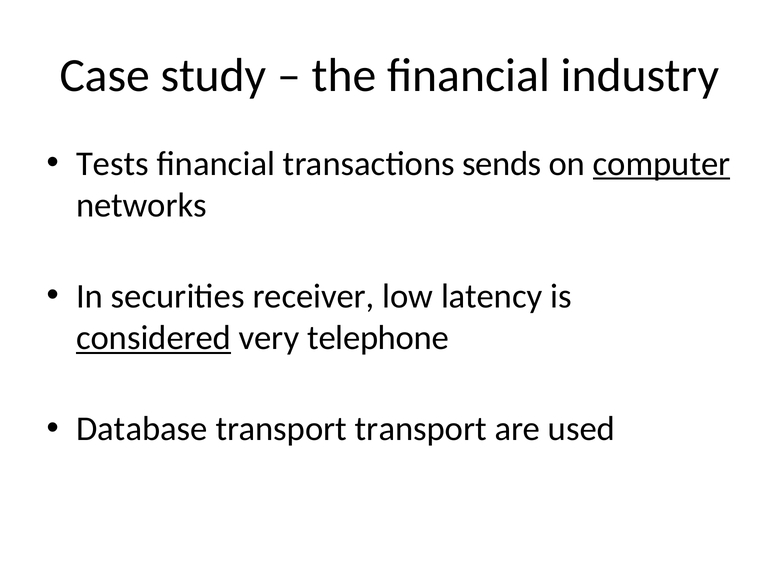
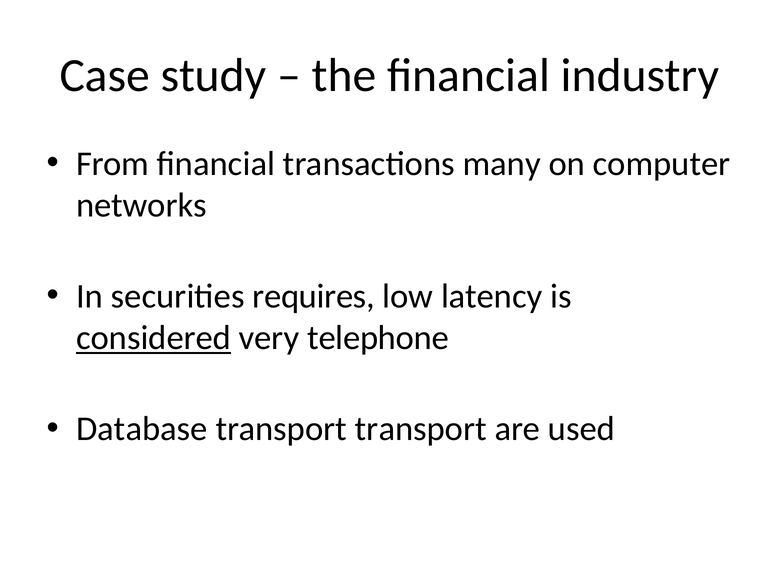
Tests: Tests -> From
sends: sends -> many
computer underline: present -> none
receiver: receiver -> requires
